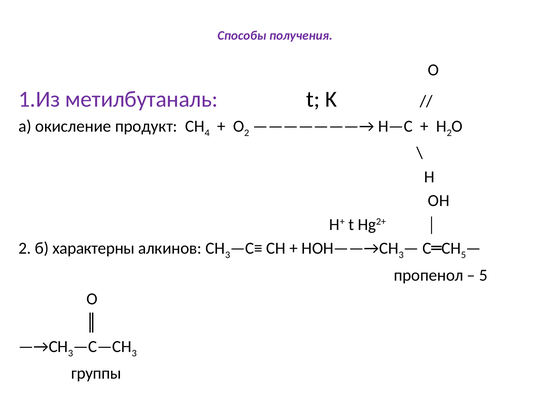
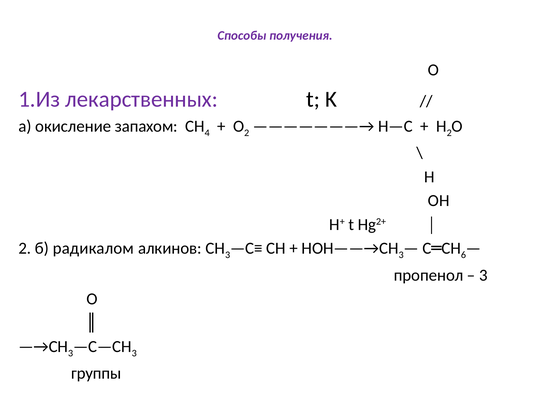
метилбутаналь: метилбутаналь -> лекарственных
продукт: продукт -> запахом
5 at (463, 255): 5 -> 6
характерны: характерны -> радикалом
5 at (483, 275): 5 -> 3
